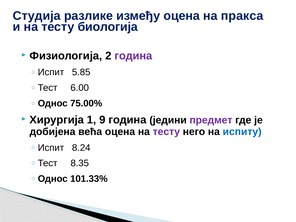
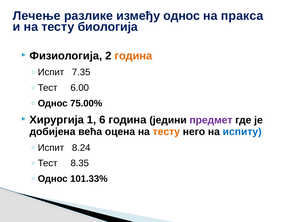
Студија: Студија -> Лечење
између оцена: оцена -> однос
година at (133, 56) colour: purple -> orange
5.85: 5.85 -> 7.35
9: 9 -> 6
тесту at (166, 132) colour: purple -> orange
